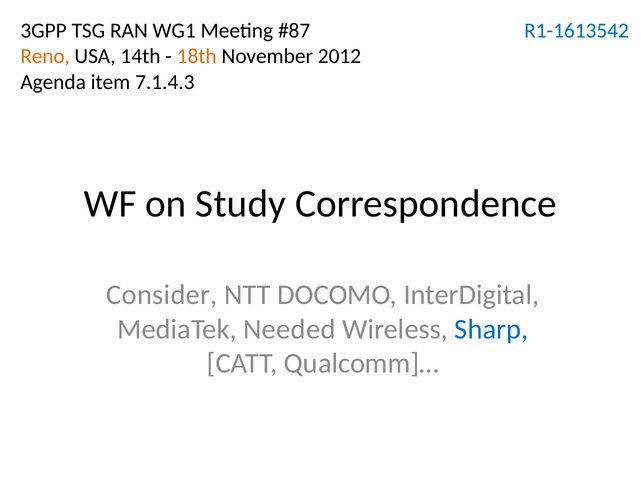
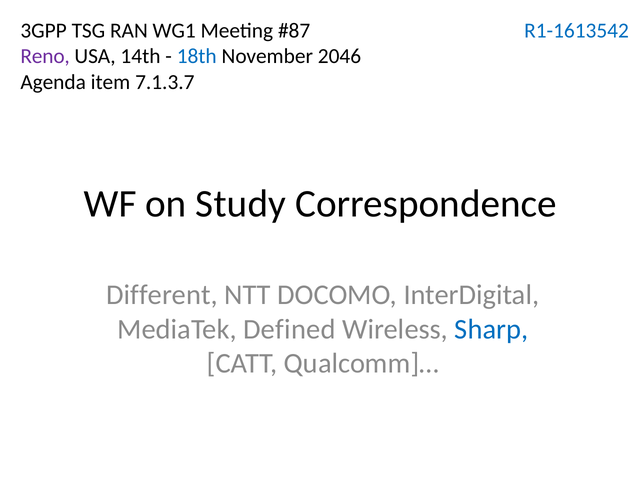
Reno colour: orange -> purple
18th colour: orange -> blue
2012: 2012 -> 2046
7.1.4.3: 7.1.4.3 -> 7.1.3.7
Consider: Consider -> Different
Needed: Needed -> Defined
